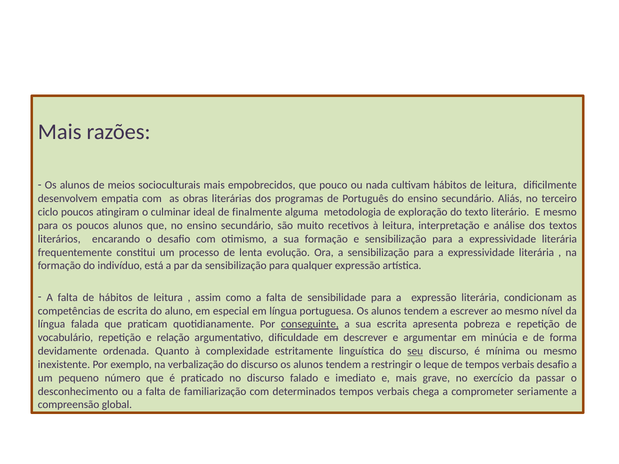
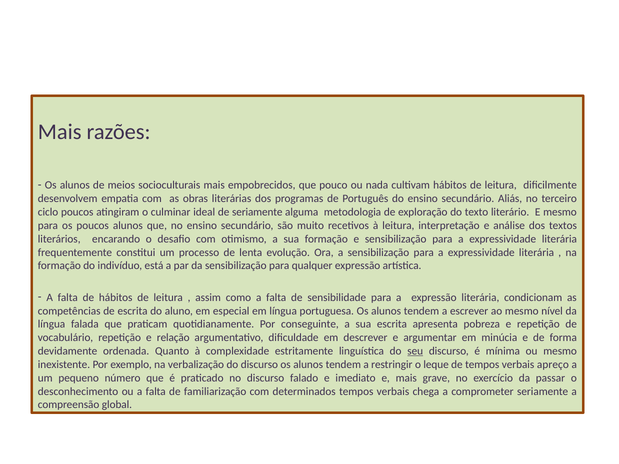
de finalmente: finalmente -> seriamente
conseguinte underline: present -> none
verbais desafio: desafio -> apreço
